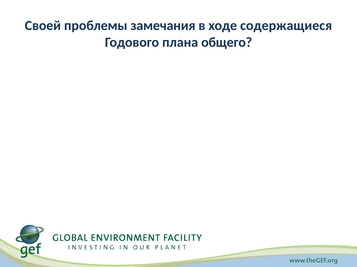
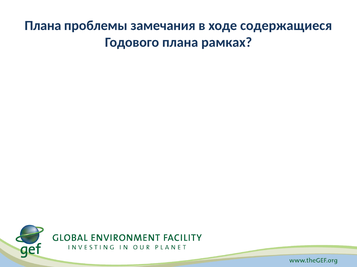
Своей at (43, 26): Своей -> Плана
общего: общего -> рамках
